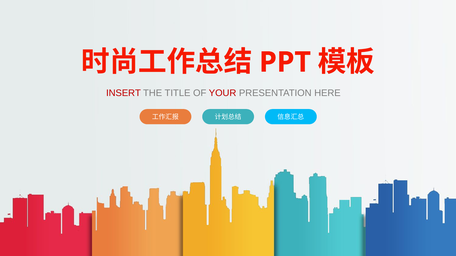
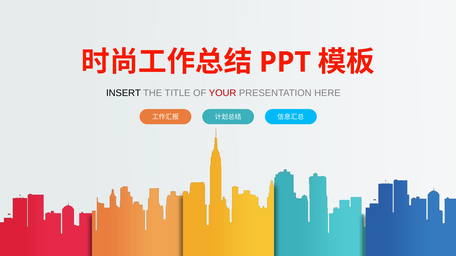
INSERT colour: red -> black
